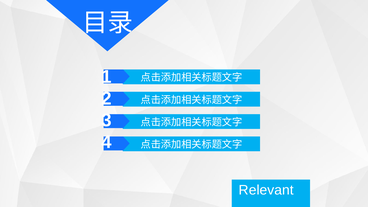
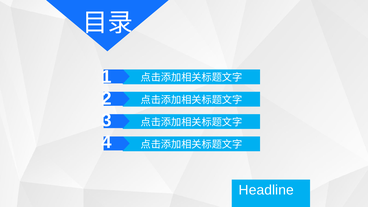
Relevant: Relevant -> Headline
